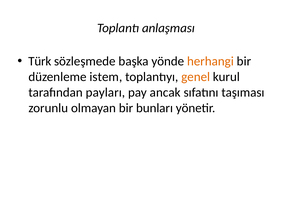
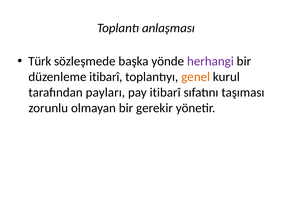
herhangi colour: orange -> purple
düzenleme istem: istem -> itibarî
pay ancak: ancak -> itibarî
bunları: bunları -> gerekir
